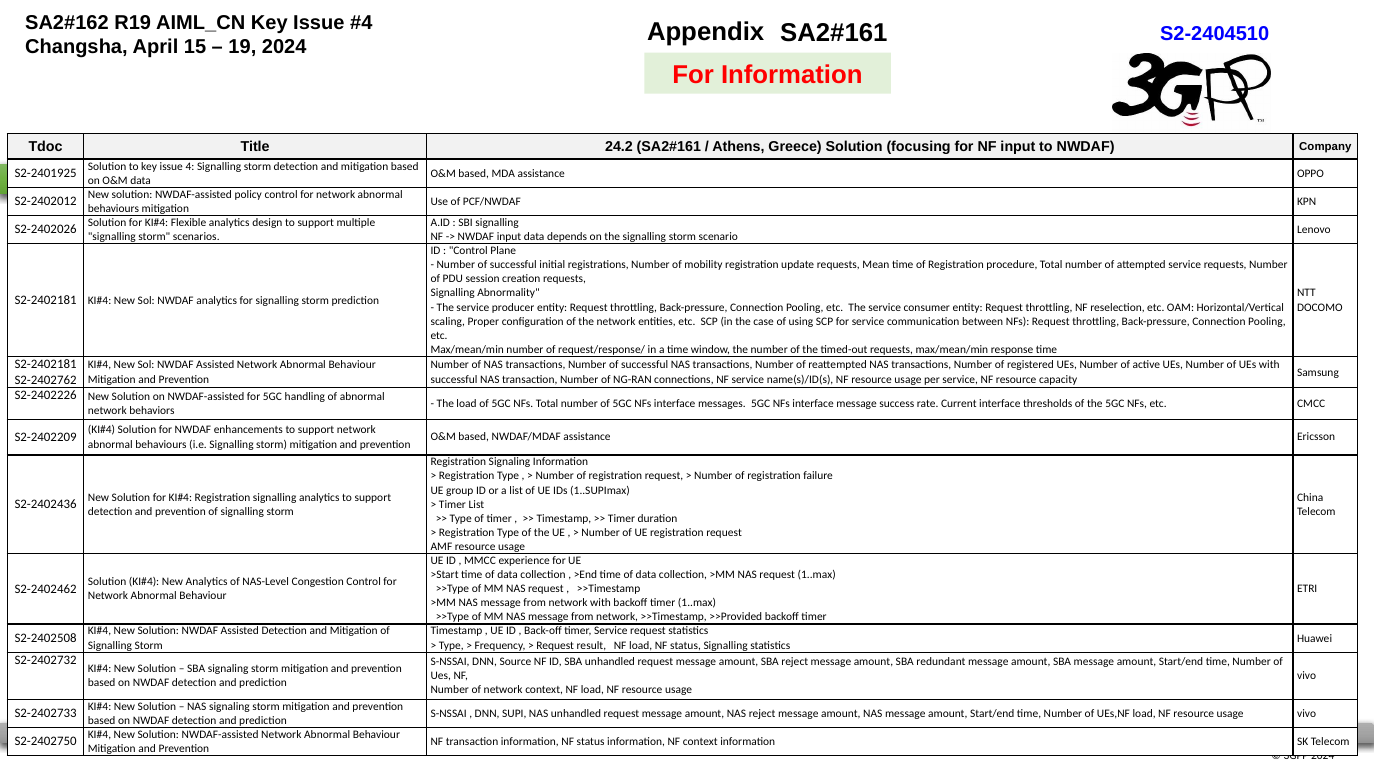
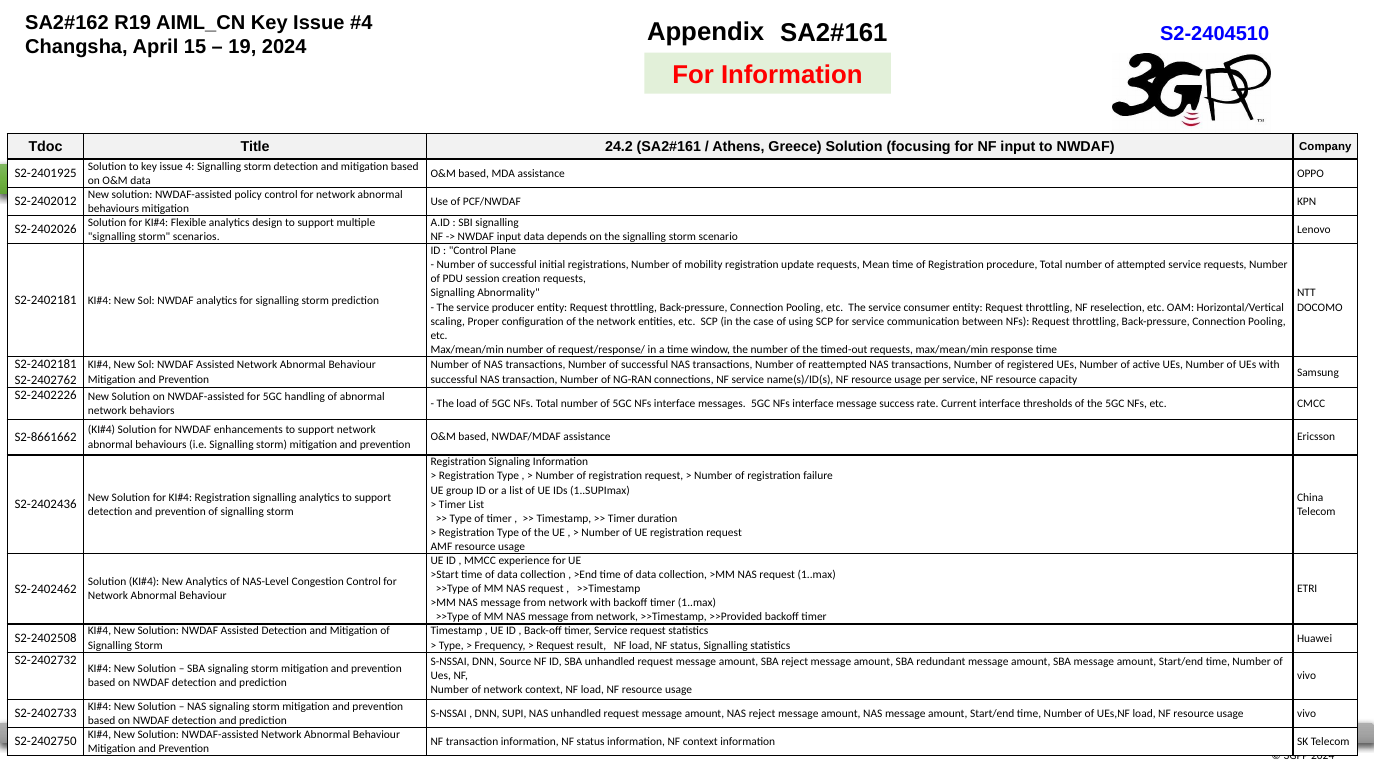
S2-2402209: S2-2402209 -> S2-8661662
